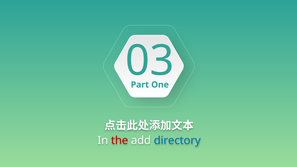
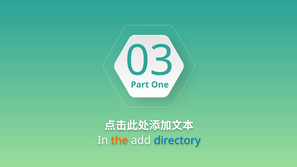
the colour: red -> orange
